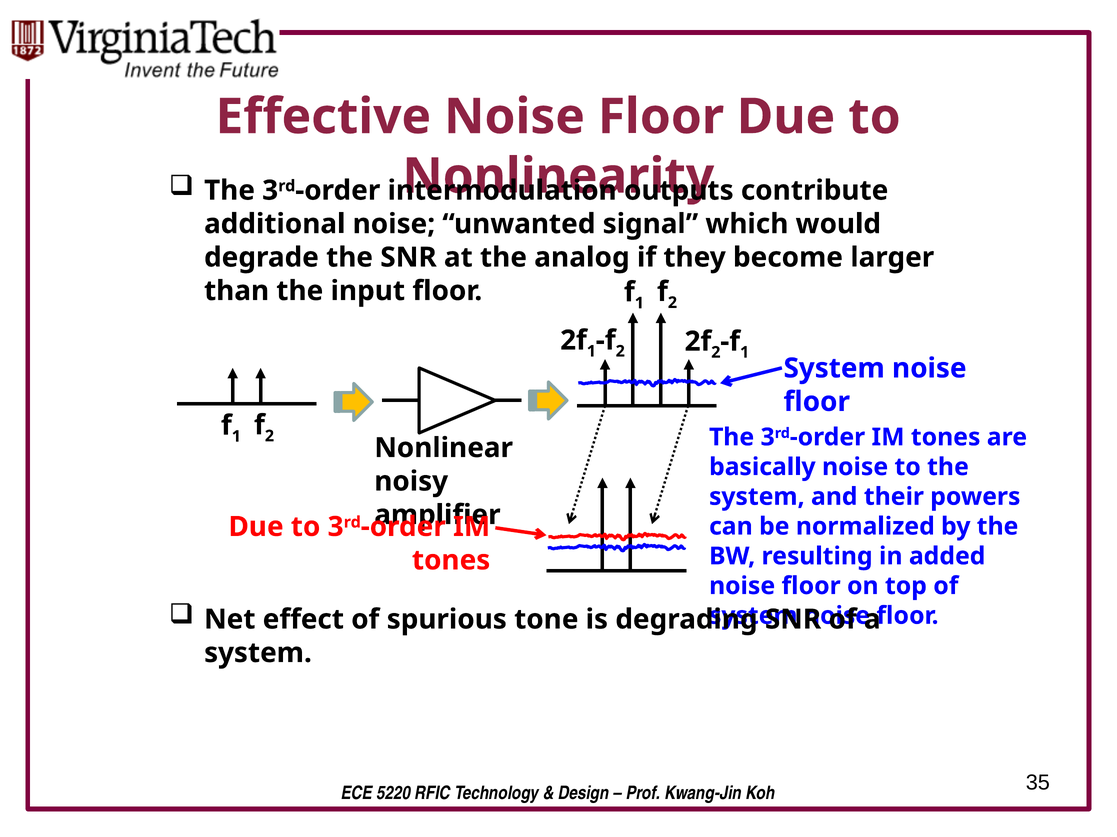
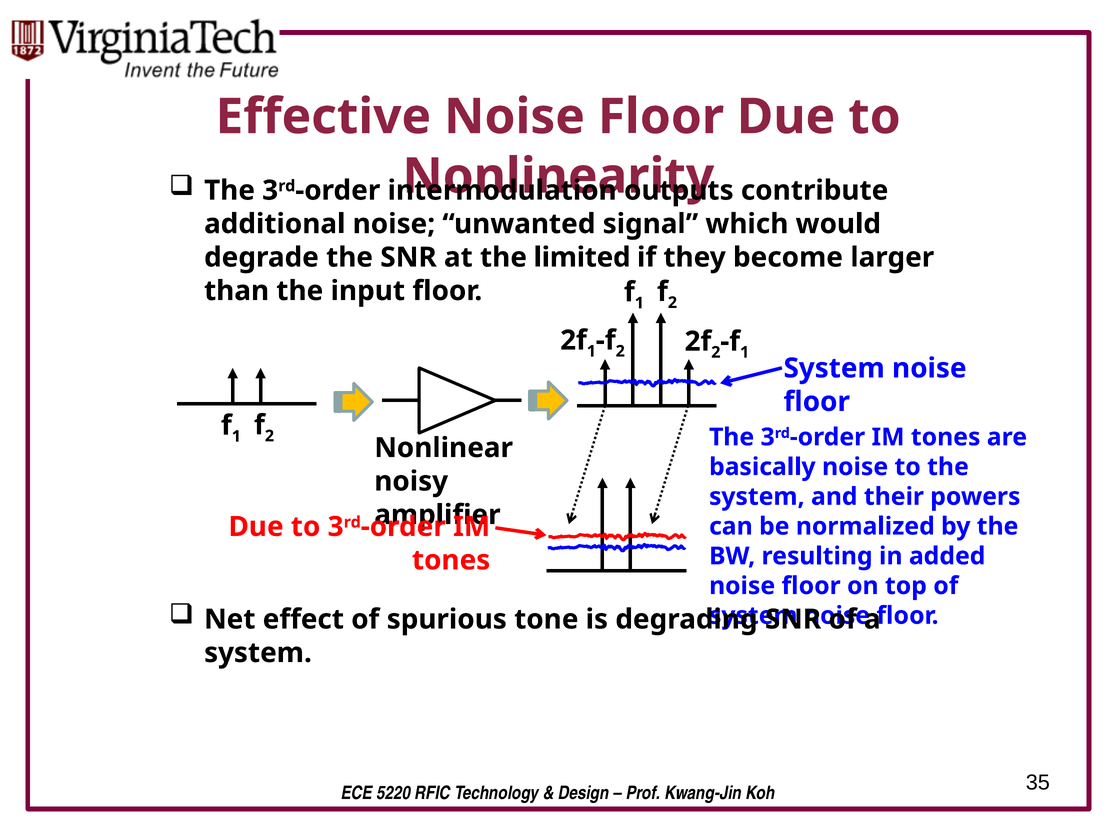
analog: analog -> limited
